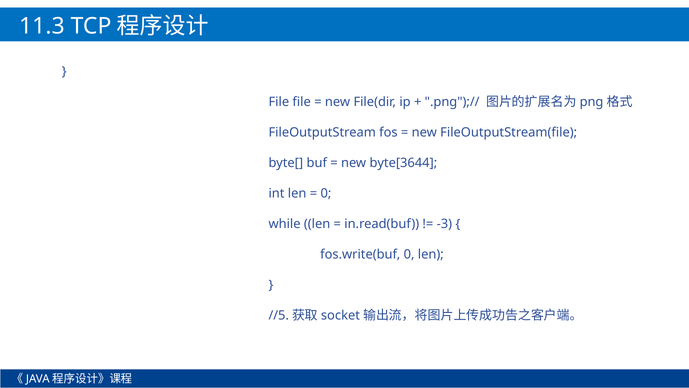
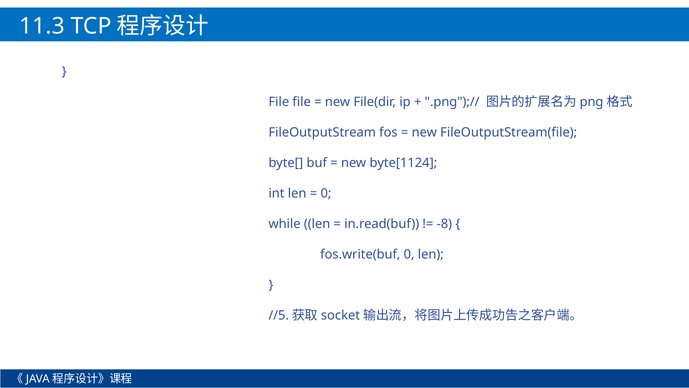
byte[3644: byte[3644 -> byte[1124
-3: -3 -> -8
